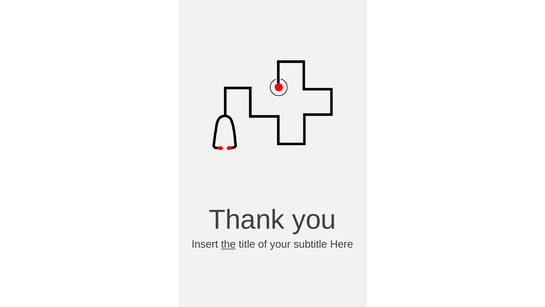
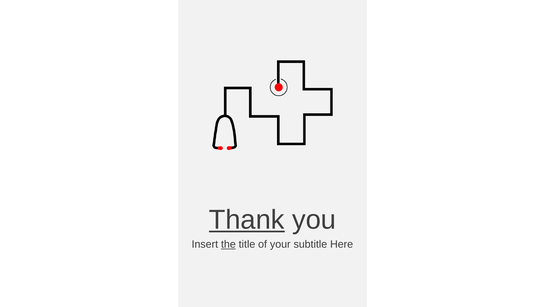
Thank underline: none -> present
